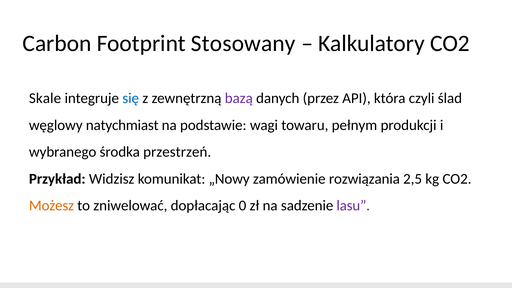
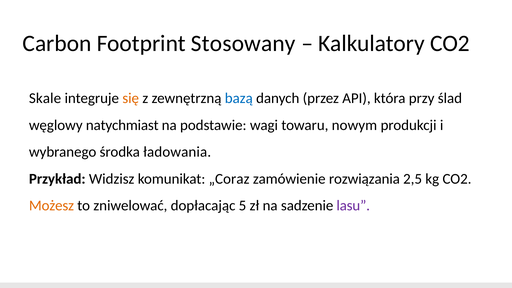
się colour: blue -> orange
bazą colour: purple -> blue
czyli: czyli -> przy
pełnym: pełnym -> nowym
przestrzeń: przestrzeń -> ładowania
„Nowy: „Nowy -> „Coraz
0: 0 -> 5
